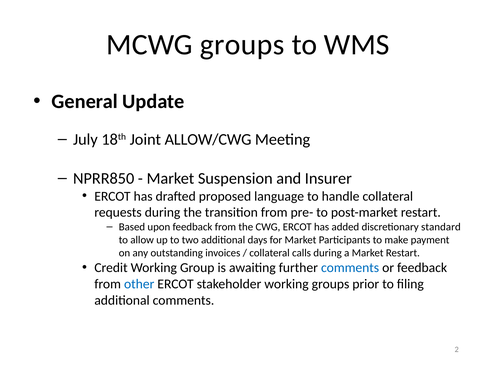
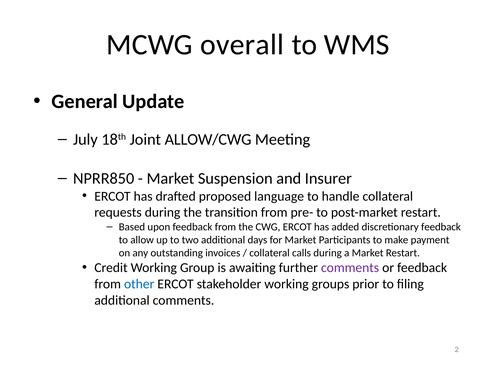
MCWG groups: groups -> overall
discretionary standard: standard -> feedback
comments at (350, 268) colour: blue -> purple
